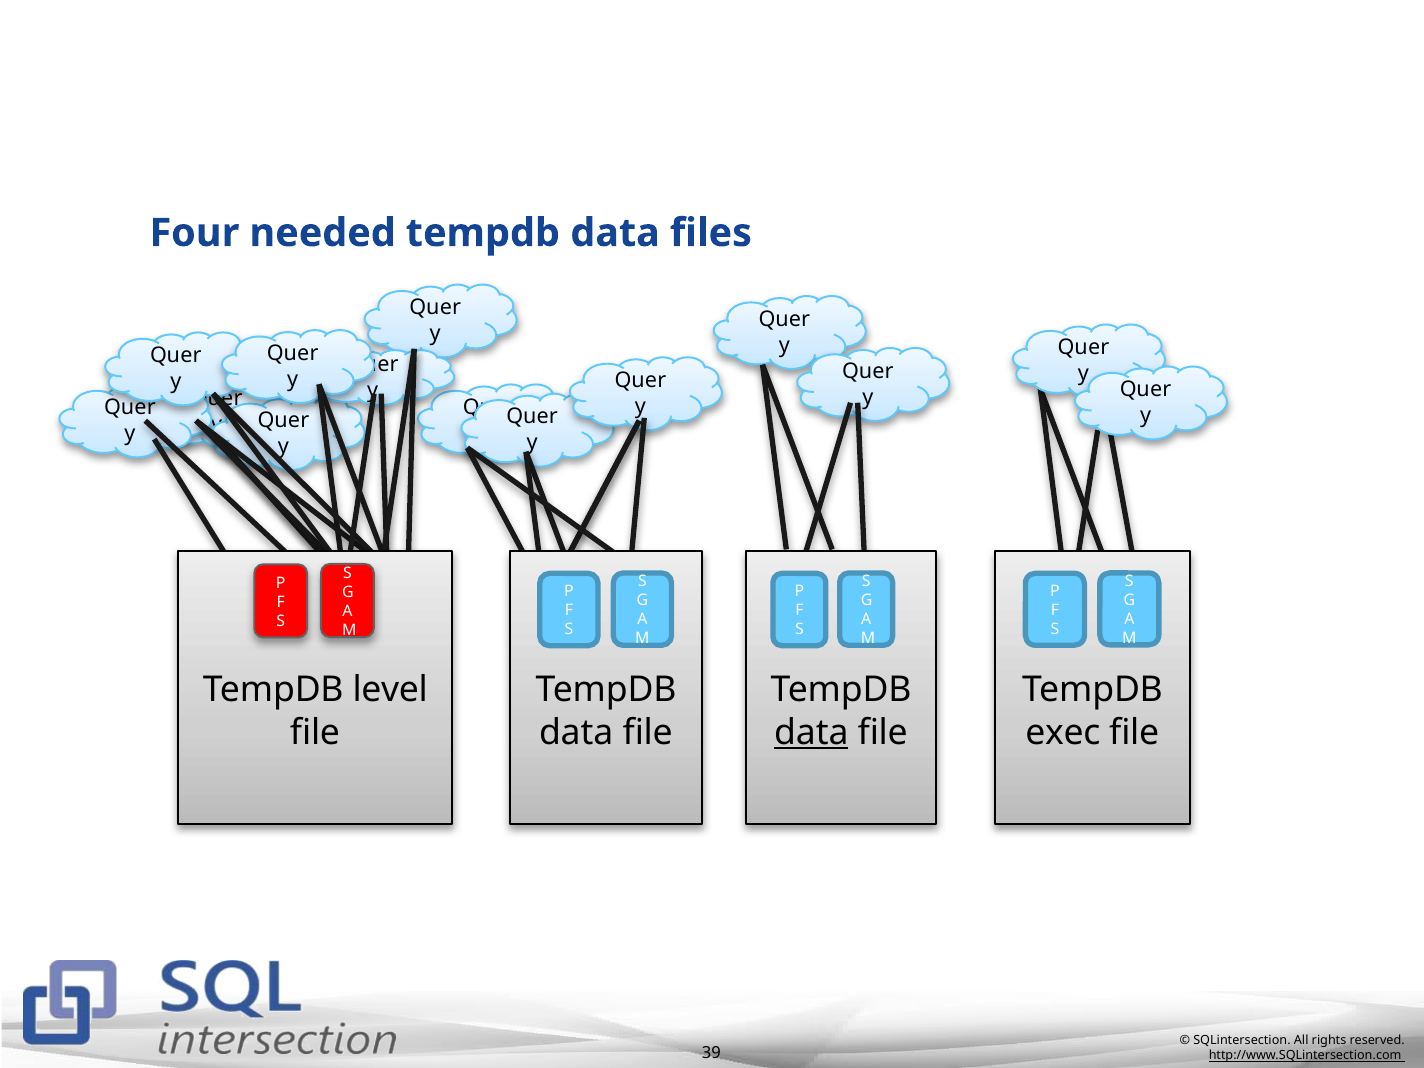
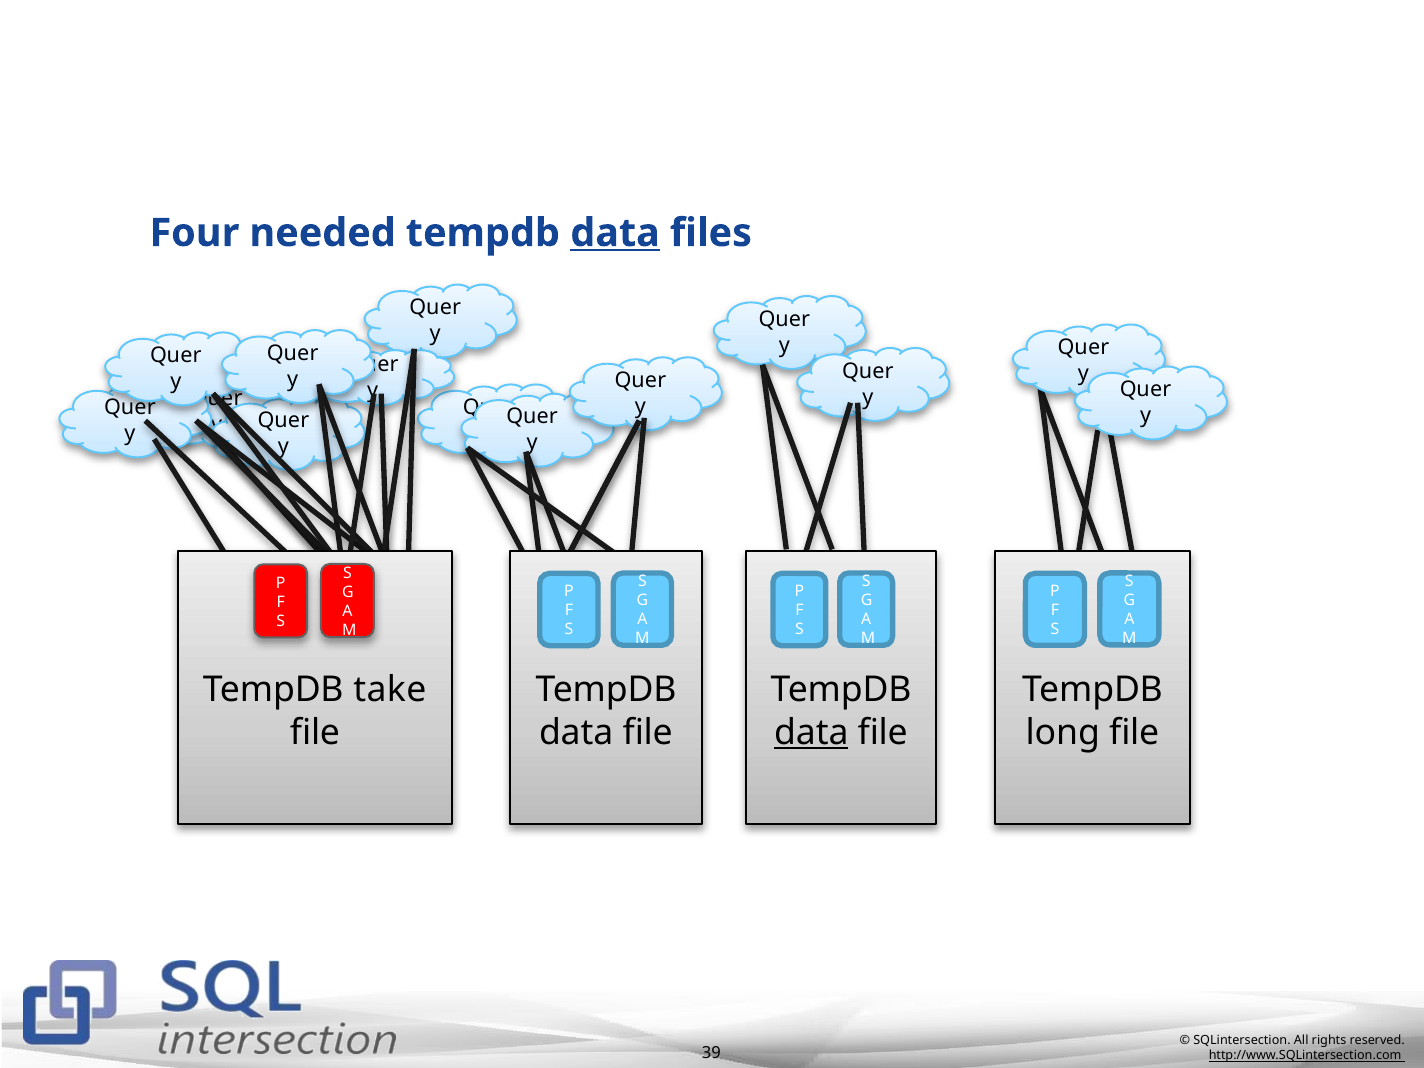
data at (615, 233) underline: none -> present
level: level -> take
exec: exec -> long
